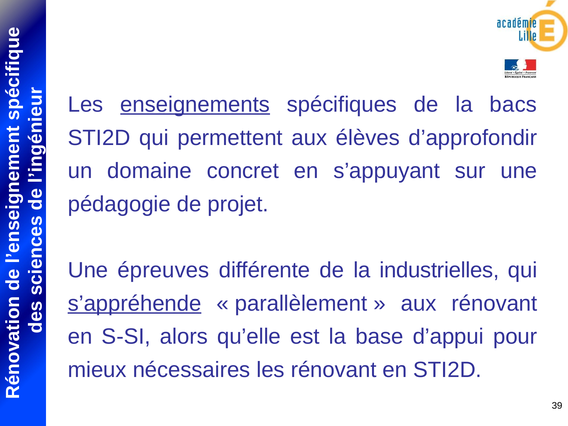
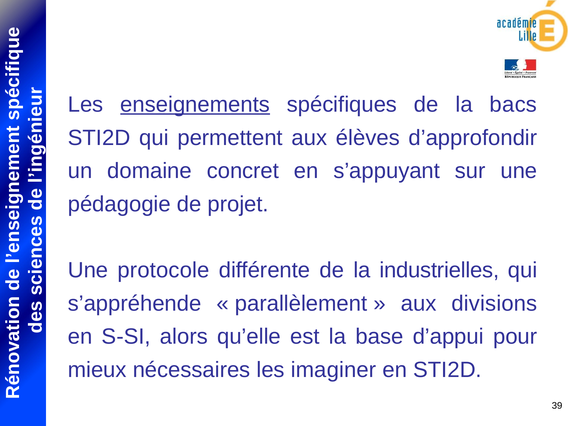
épreuves: épreuves -> protocole
s’appréhende underline: present -> none
aux rénovant: rénovant -> divisions
les rénovant: rénovant -> imaginer
